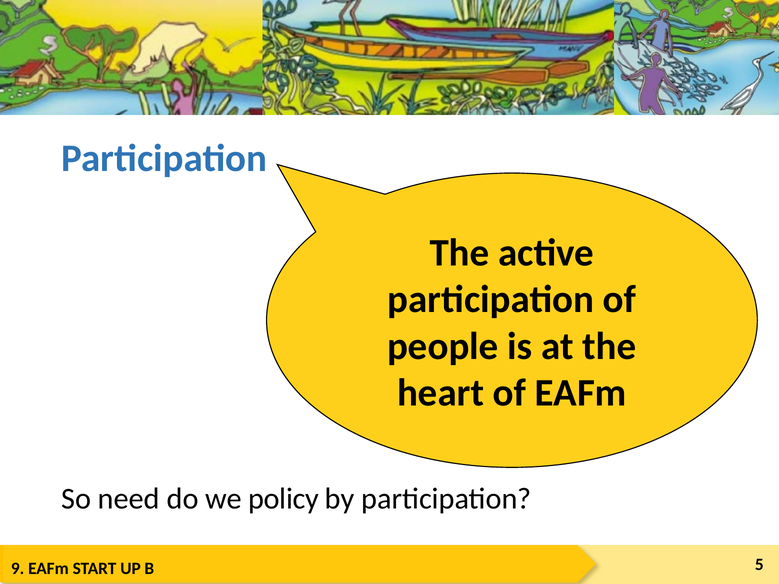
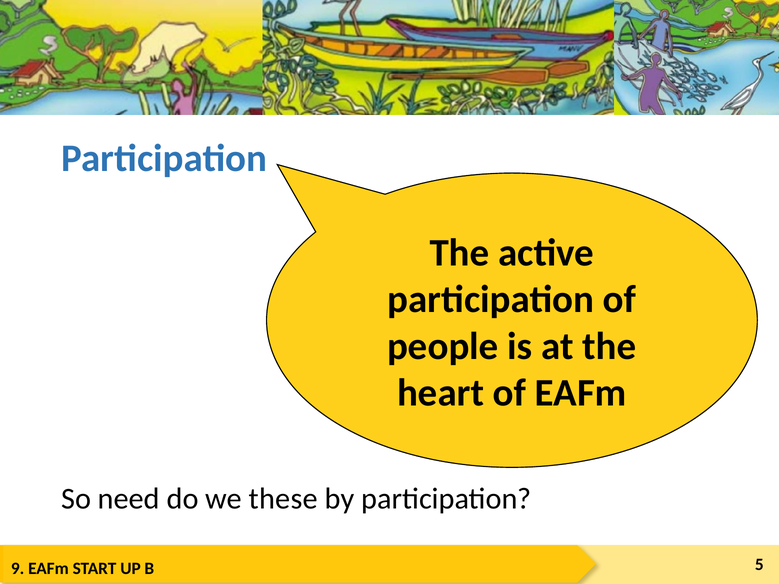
policy: policy -> these
